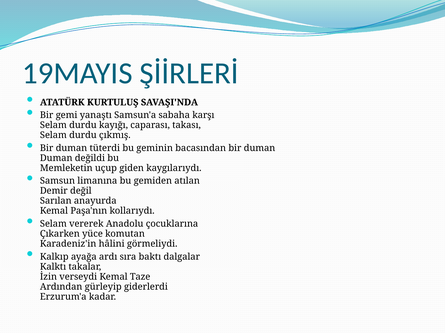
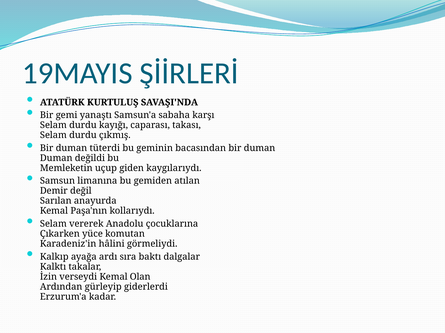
Taze: Taze -> Olan
